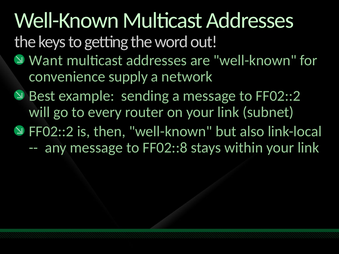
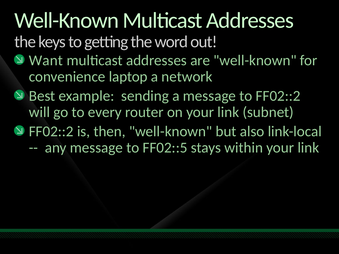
supply: supply -> laptop
FF02::8: FF02::8 -> FF02::5
